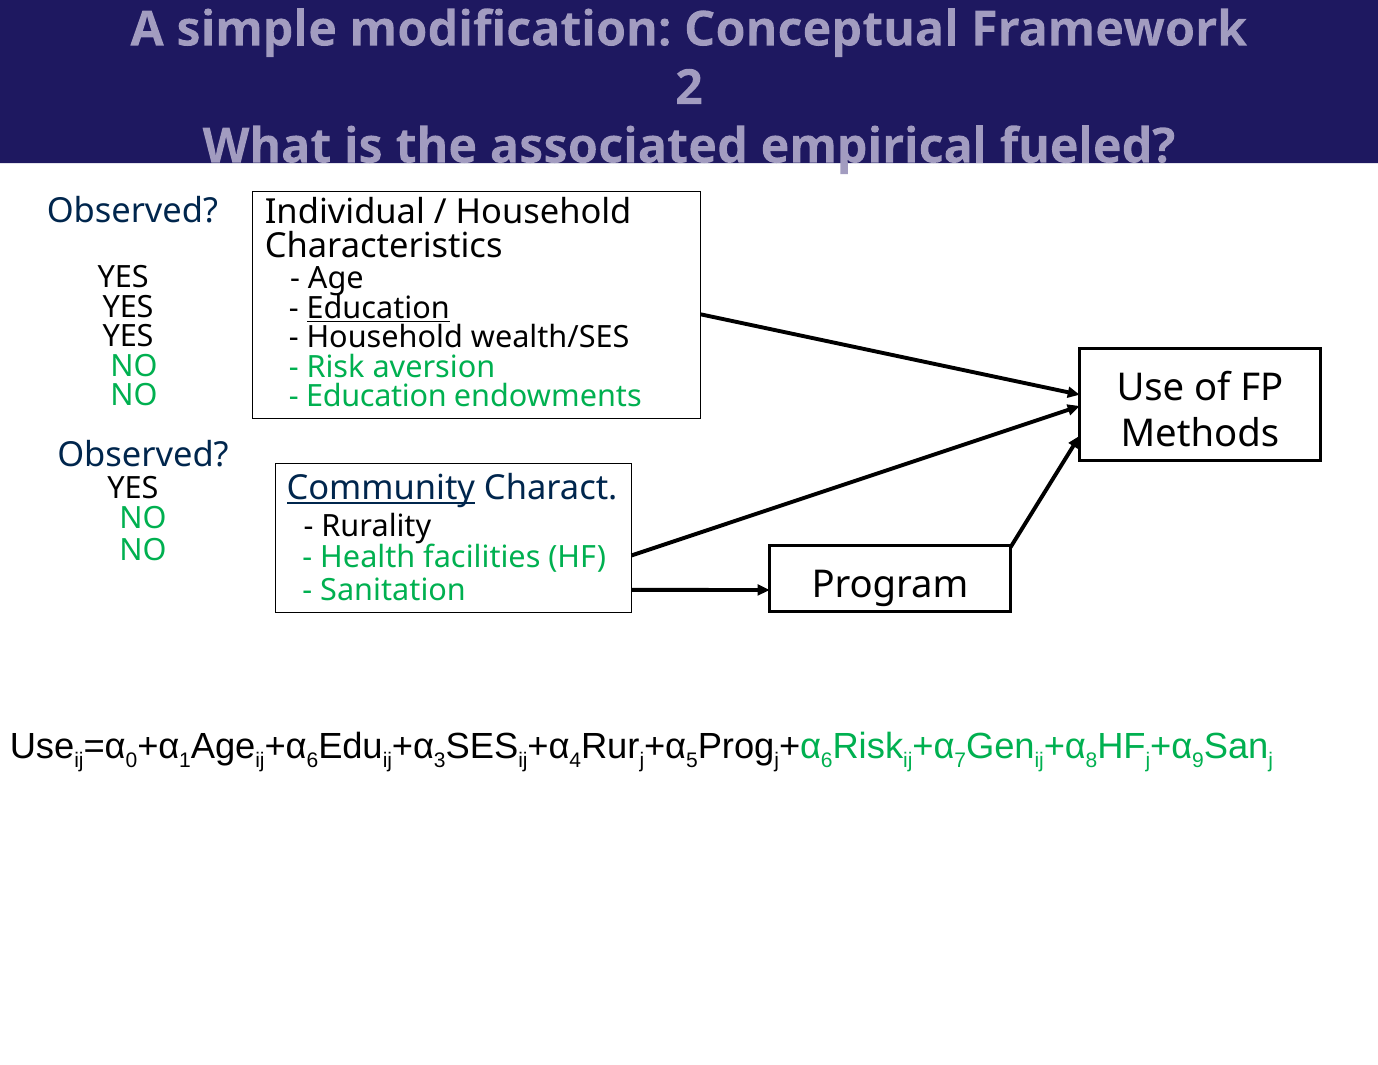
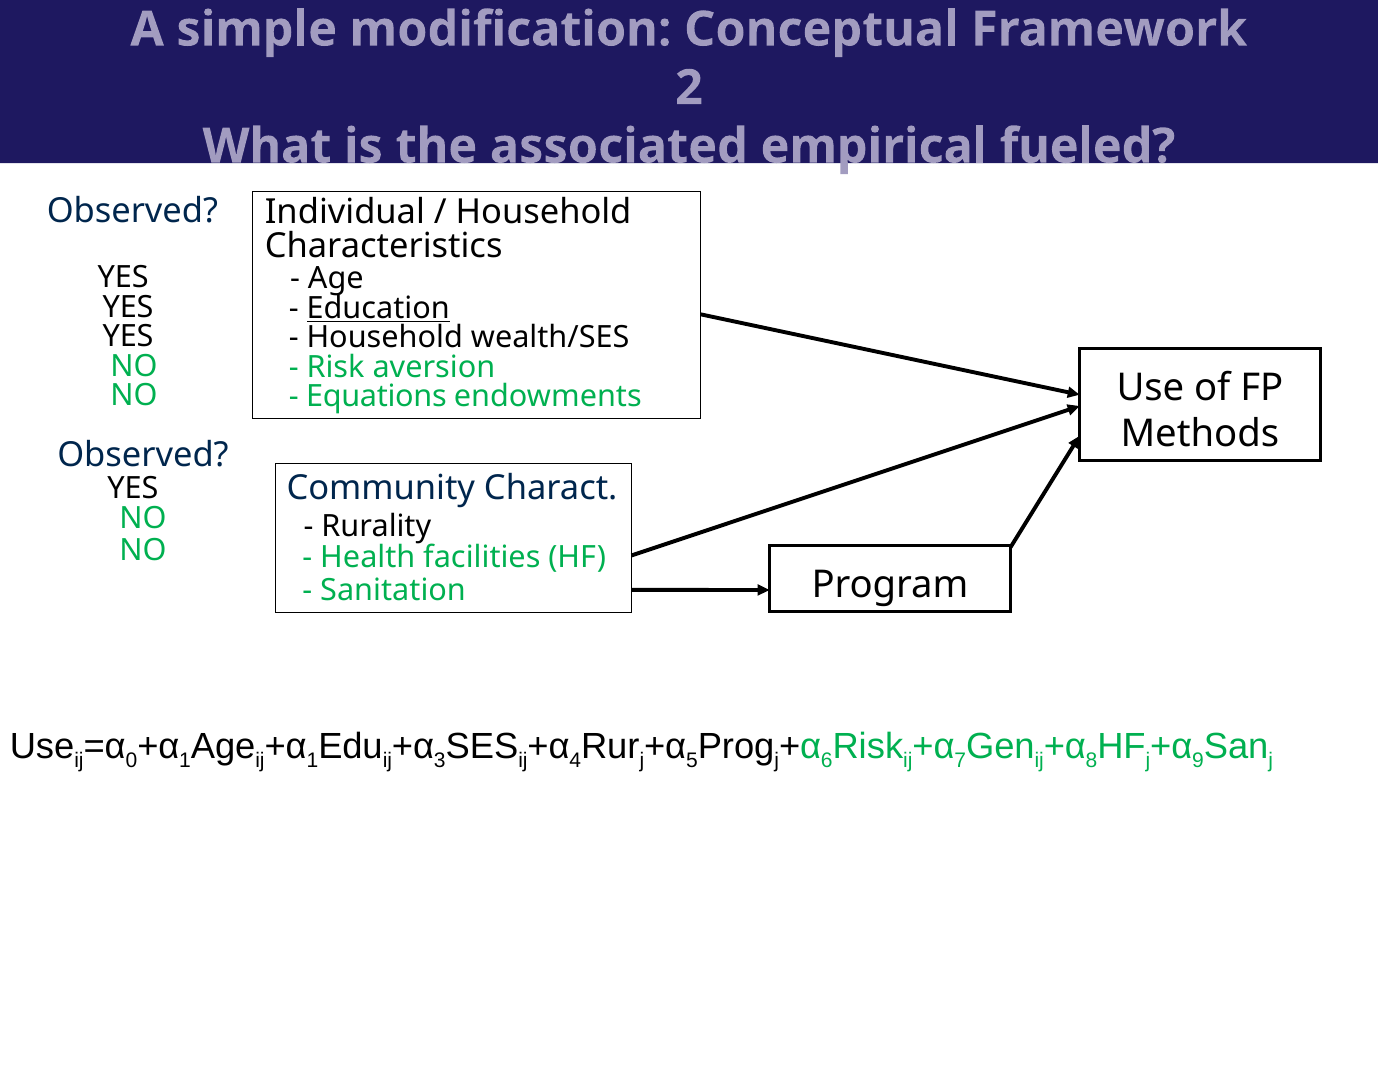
Education at (376, 396): Education -> Equations
Community underline: present -> none
6 at (312, 760): 6 -> 1
